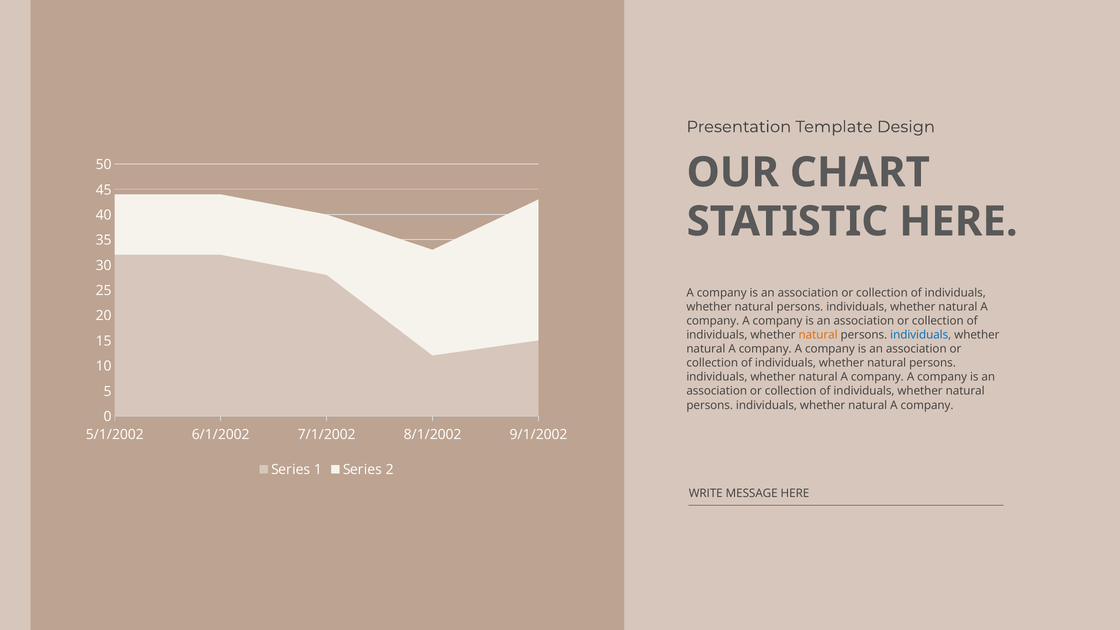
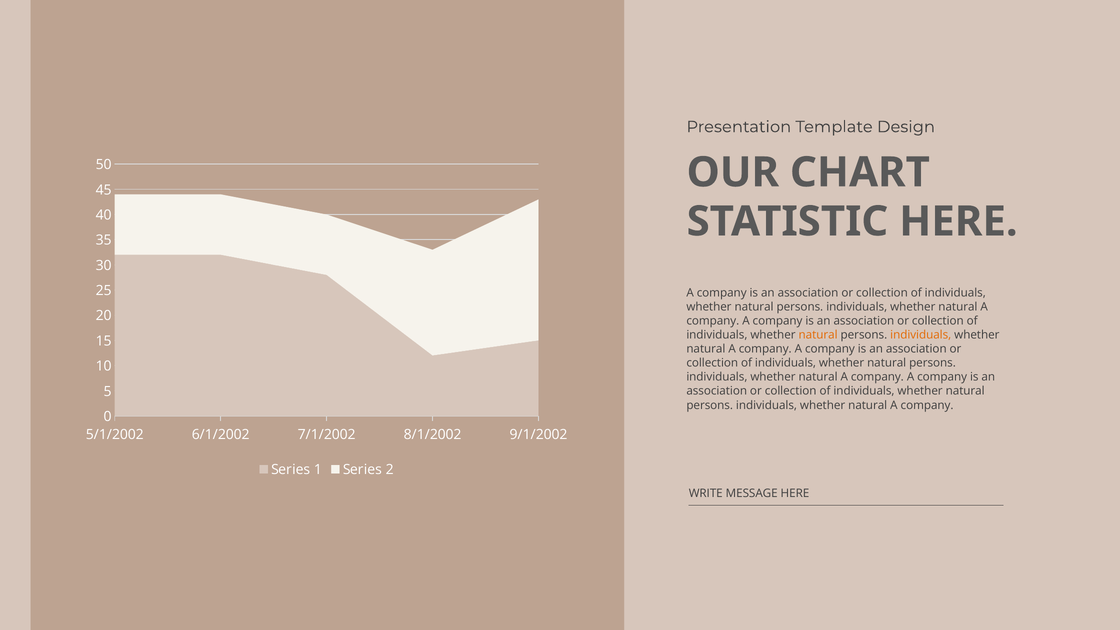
individuals at (921, 335) colour: blue -> orange
